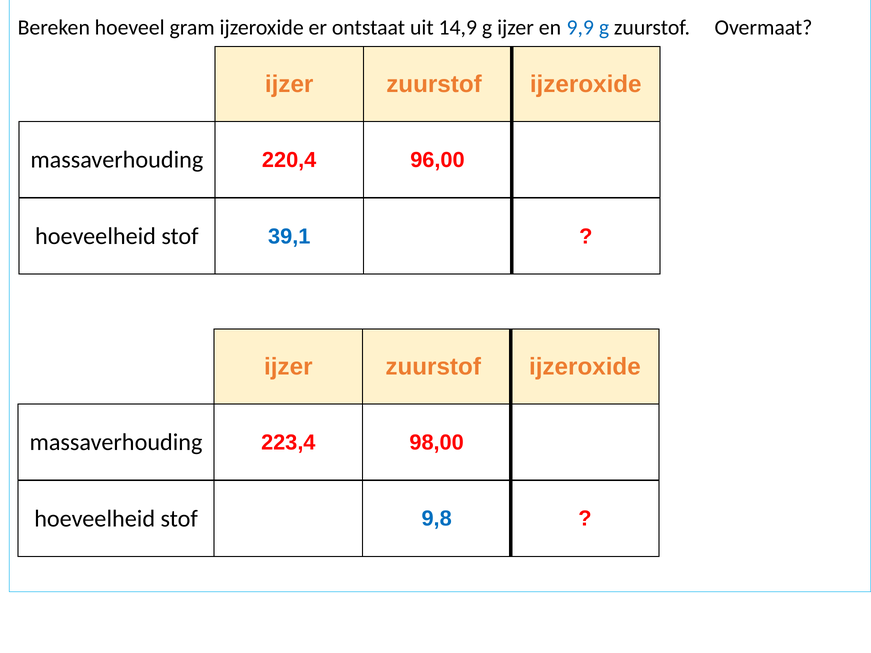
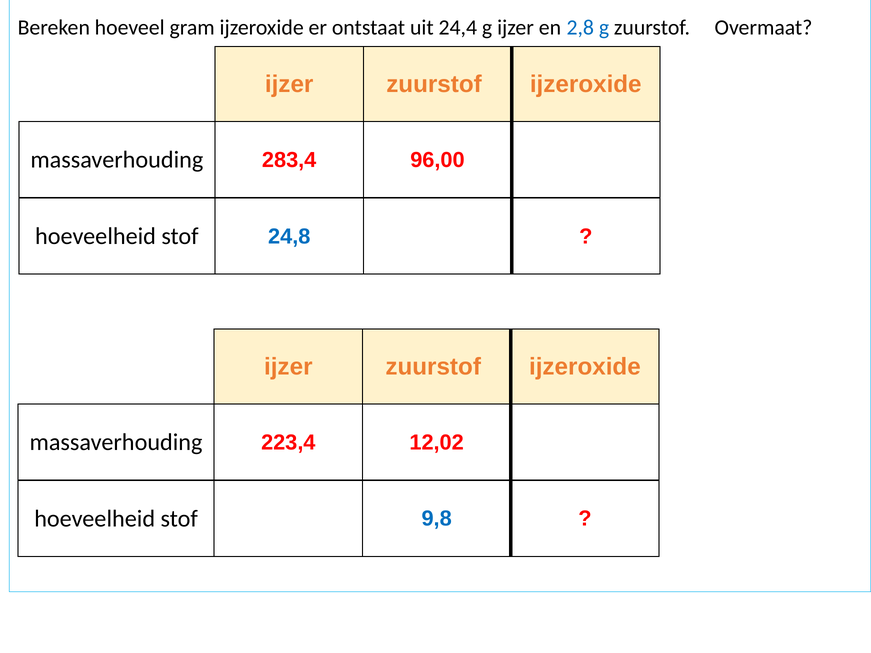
14,9: 14,9 -> 24,4
9,9: 9,9 -> 2,8
220,4: 220,4 -> 283,4
39,1: 39,1 -> 24,8
98,00: 98,00 -> 12,02
